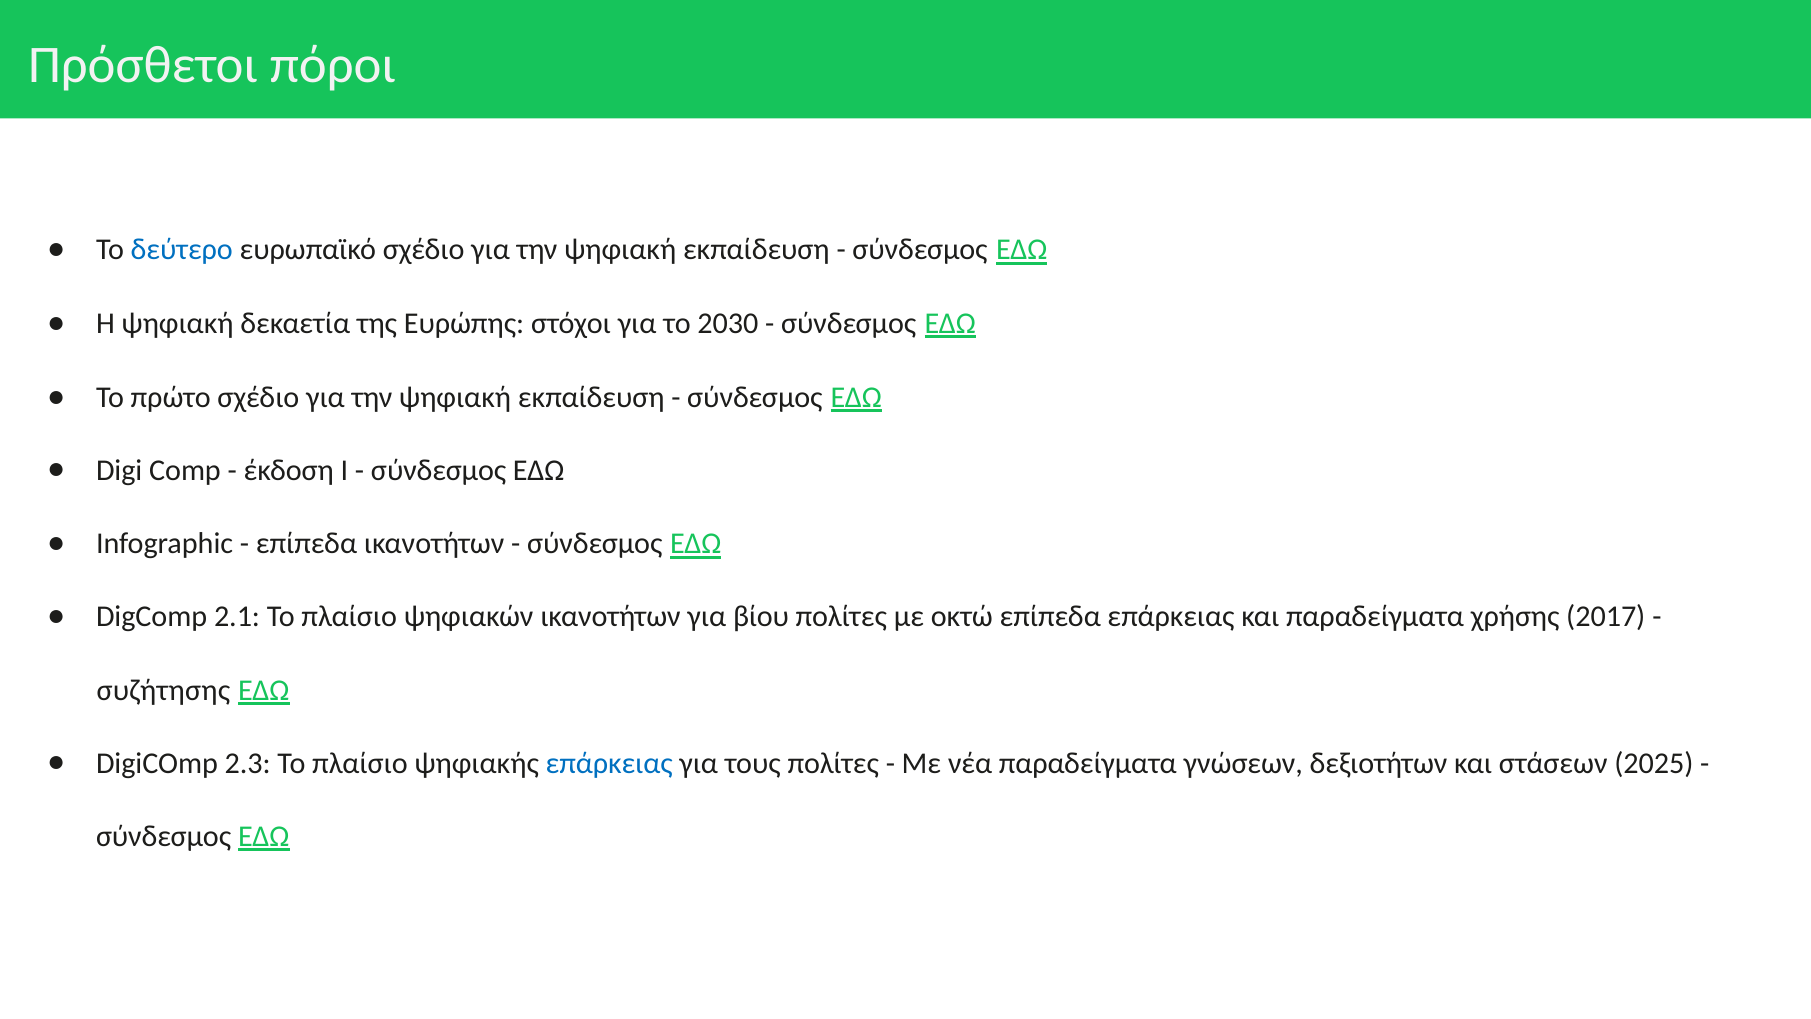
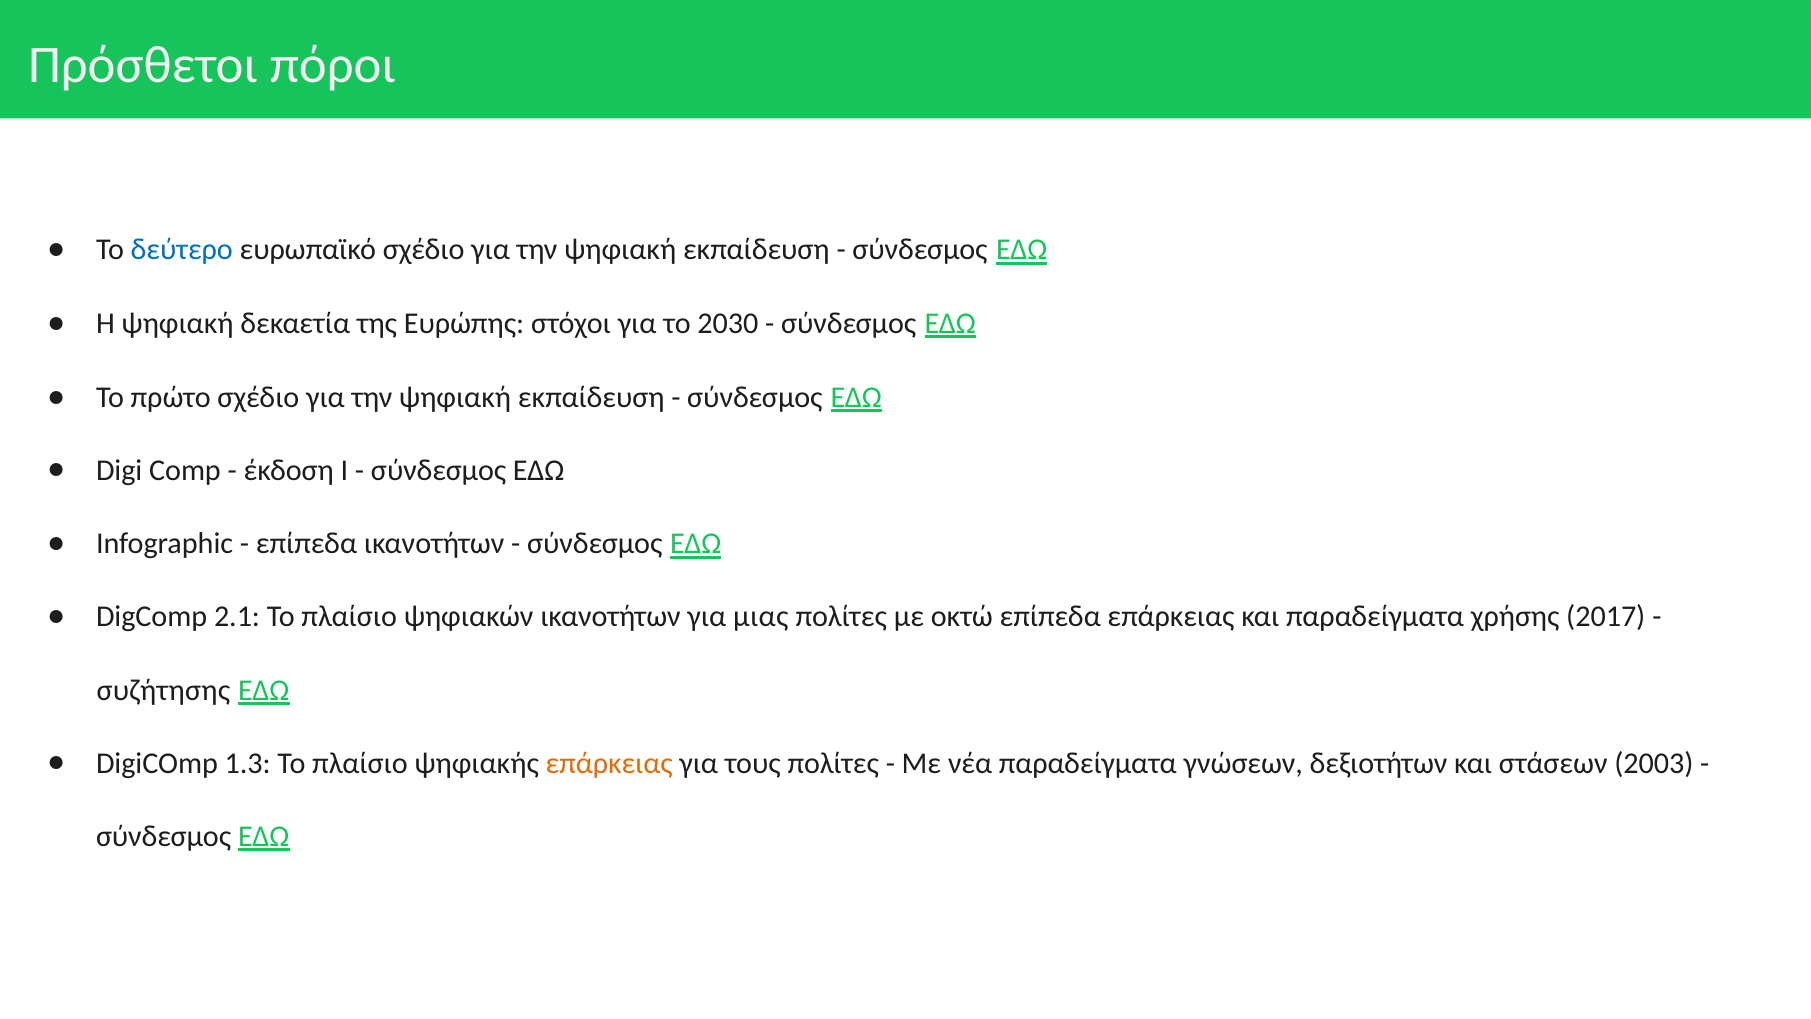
βίου: βίου -> μιας
2.3: 2.3 -> 1.3
επάρκειας at (609, 763) colour: blue -> orange
2025: 2025 -> 2003
